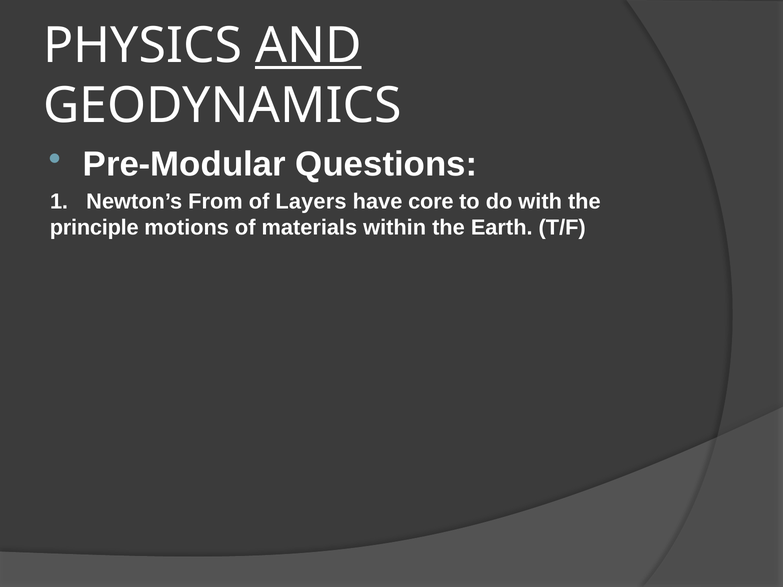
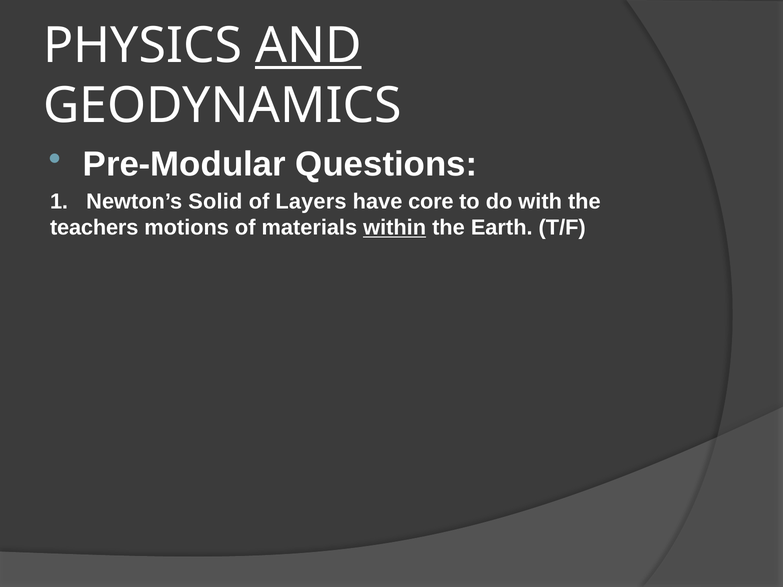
From: From -> Solid
principle: principle -> teachers
within underline: none -> present
